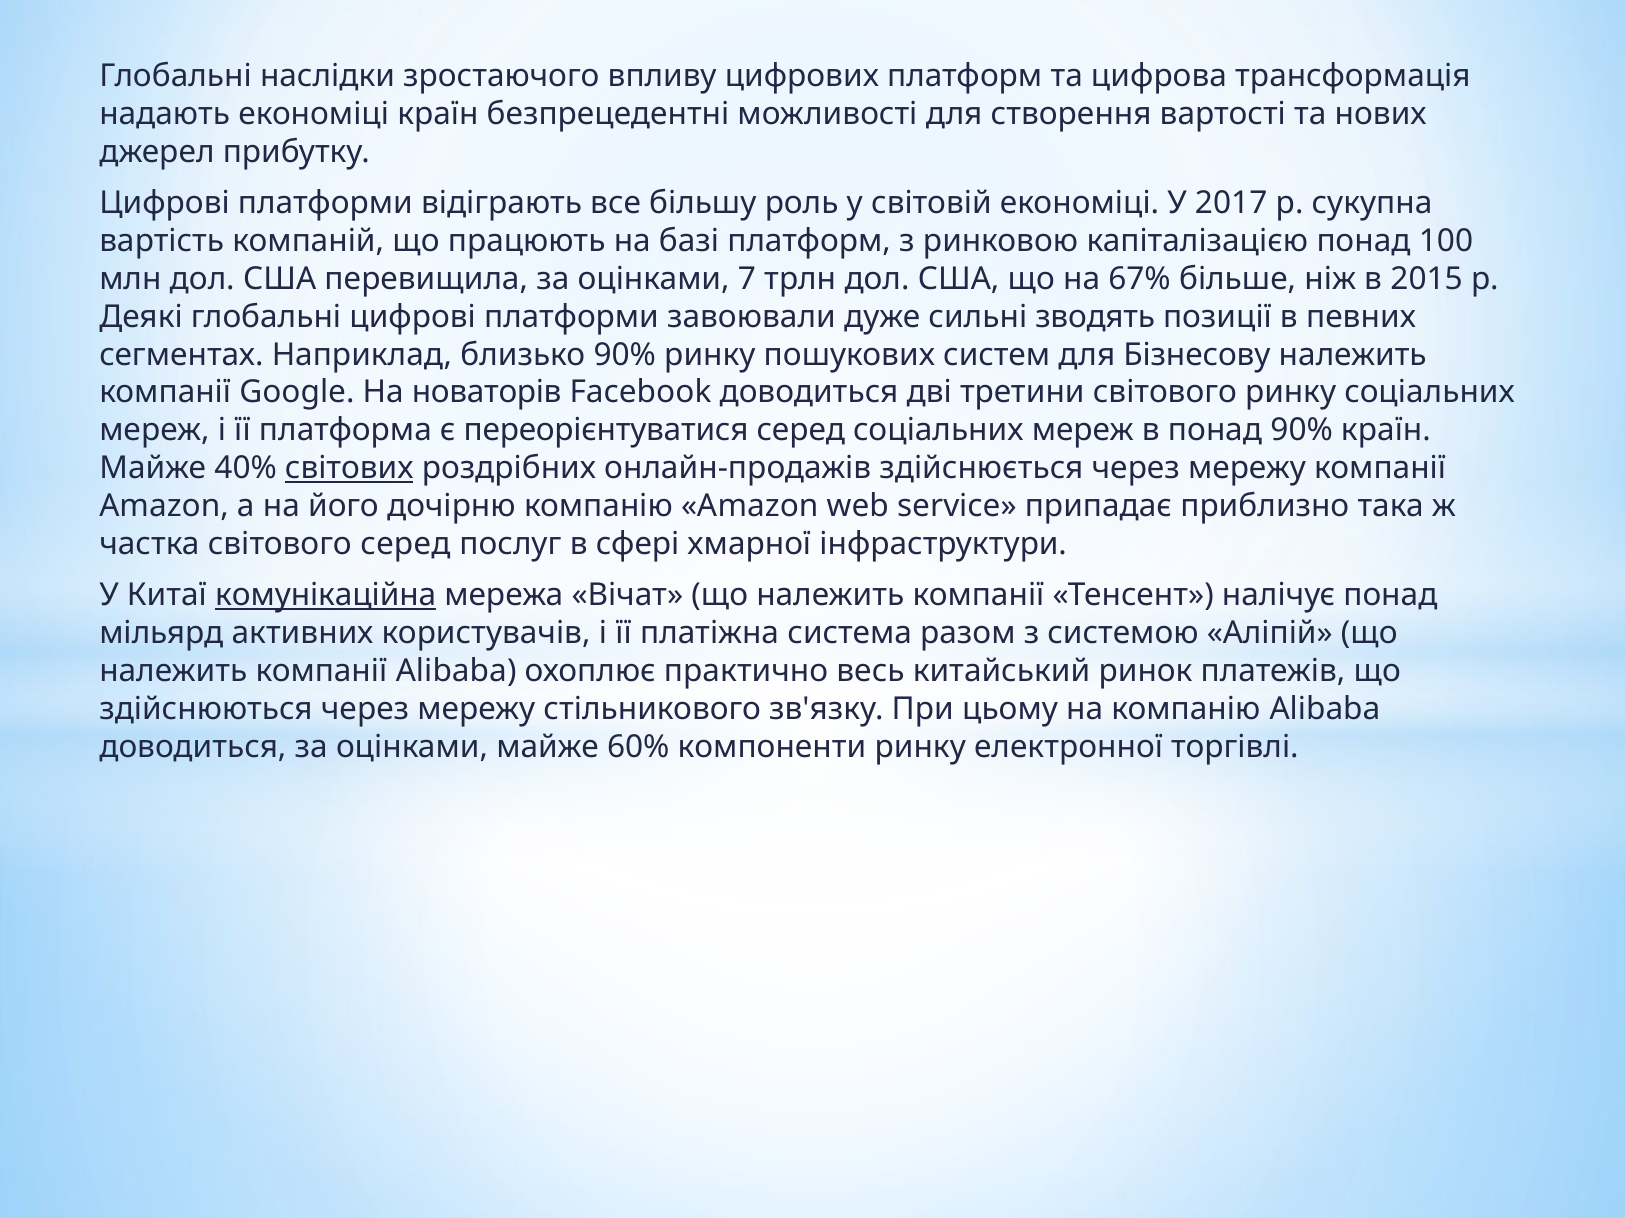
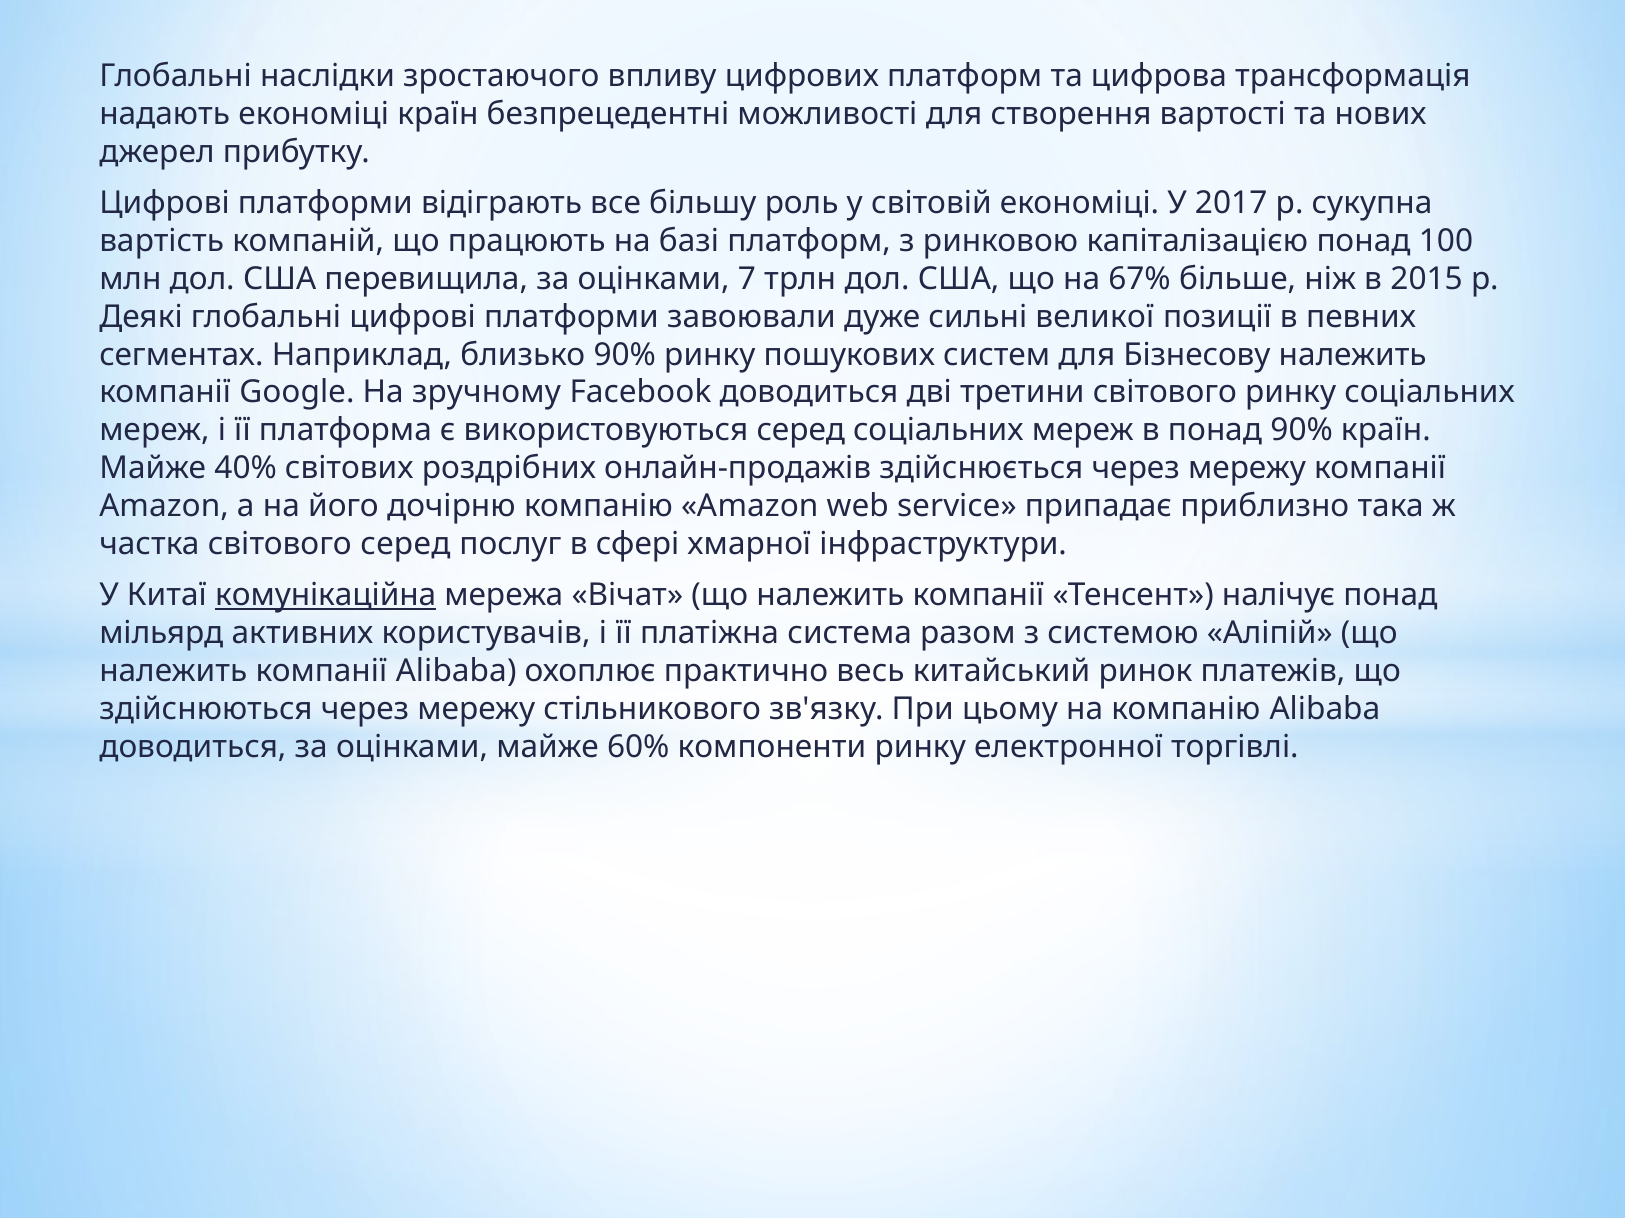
зводять: зводять -> великої
новаторів: новаторів -> зручному
переорієнтуватися: переорієнтуватися -> використовуються
світових underline: present -> none
